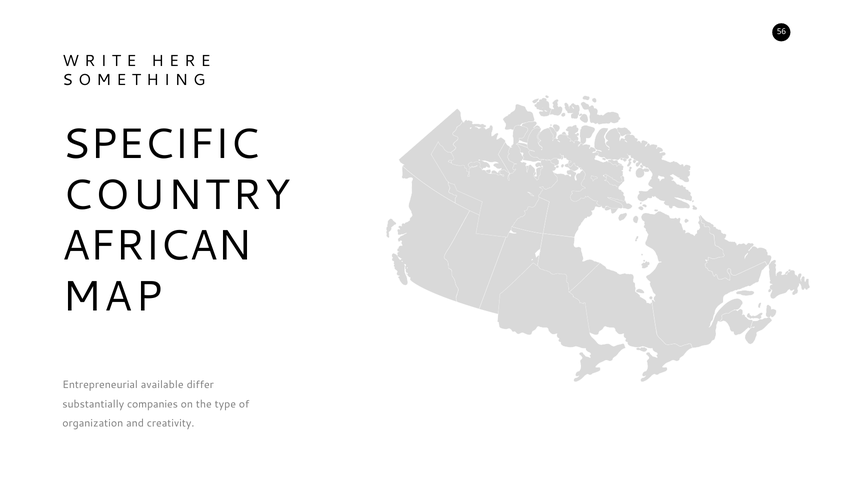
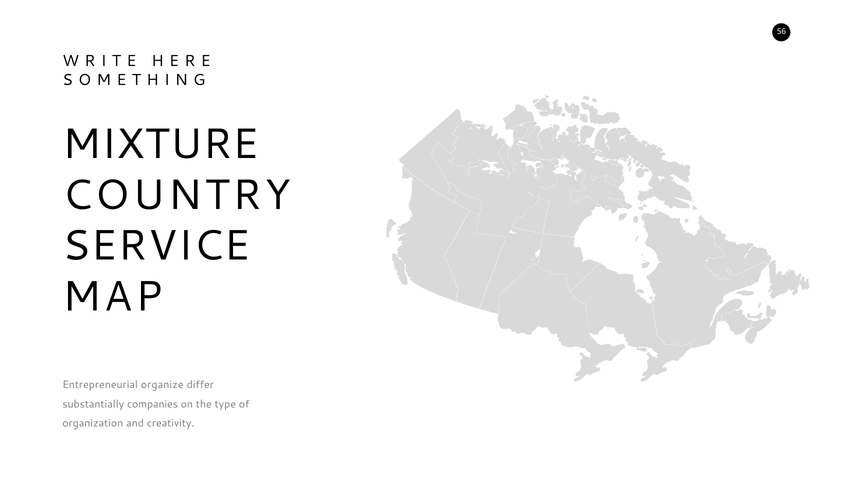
SPECIFIC: SPECIFIC -> MIXTURE
AFRICAN: AFRICAN -> SERVICE
available: available -> organize
